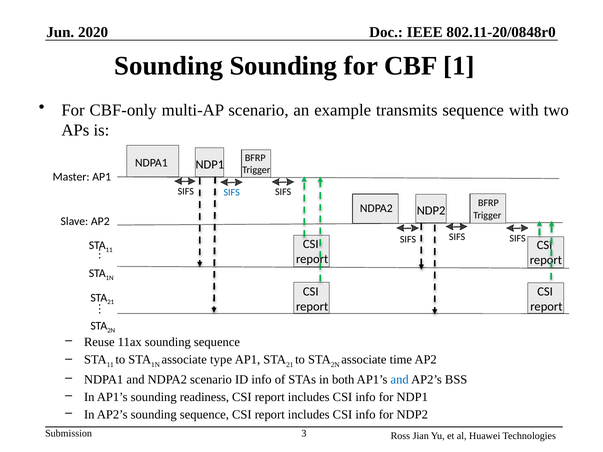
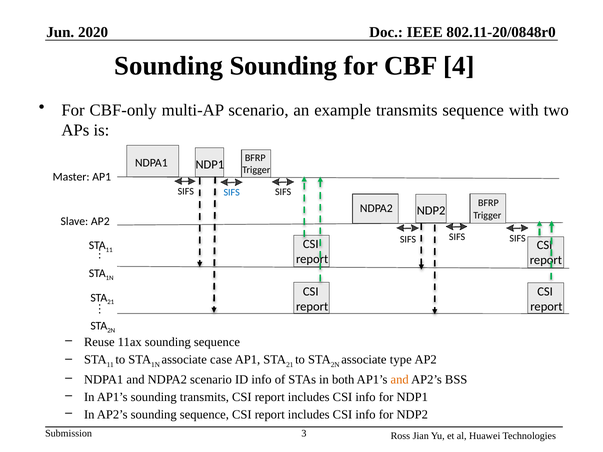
1: 1 -> 4
type: type -> case
time: time -> type
and at (400, 380) colour: blue -> orange
sounding readiness: readiness -> transmits
